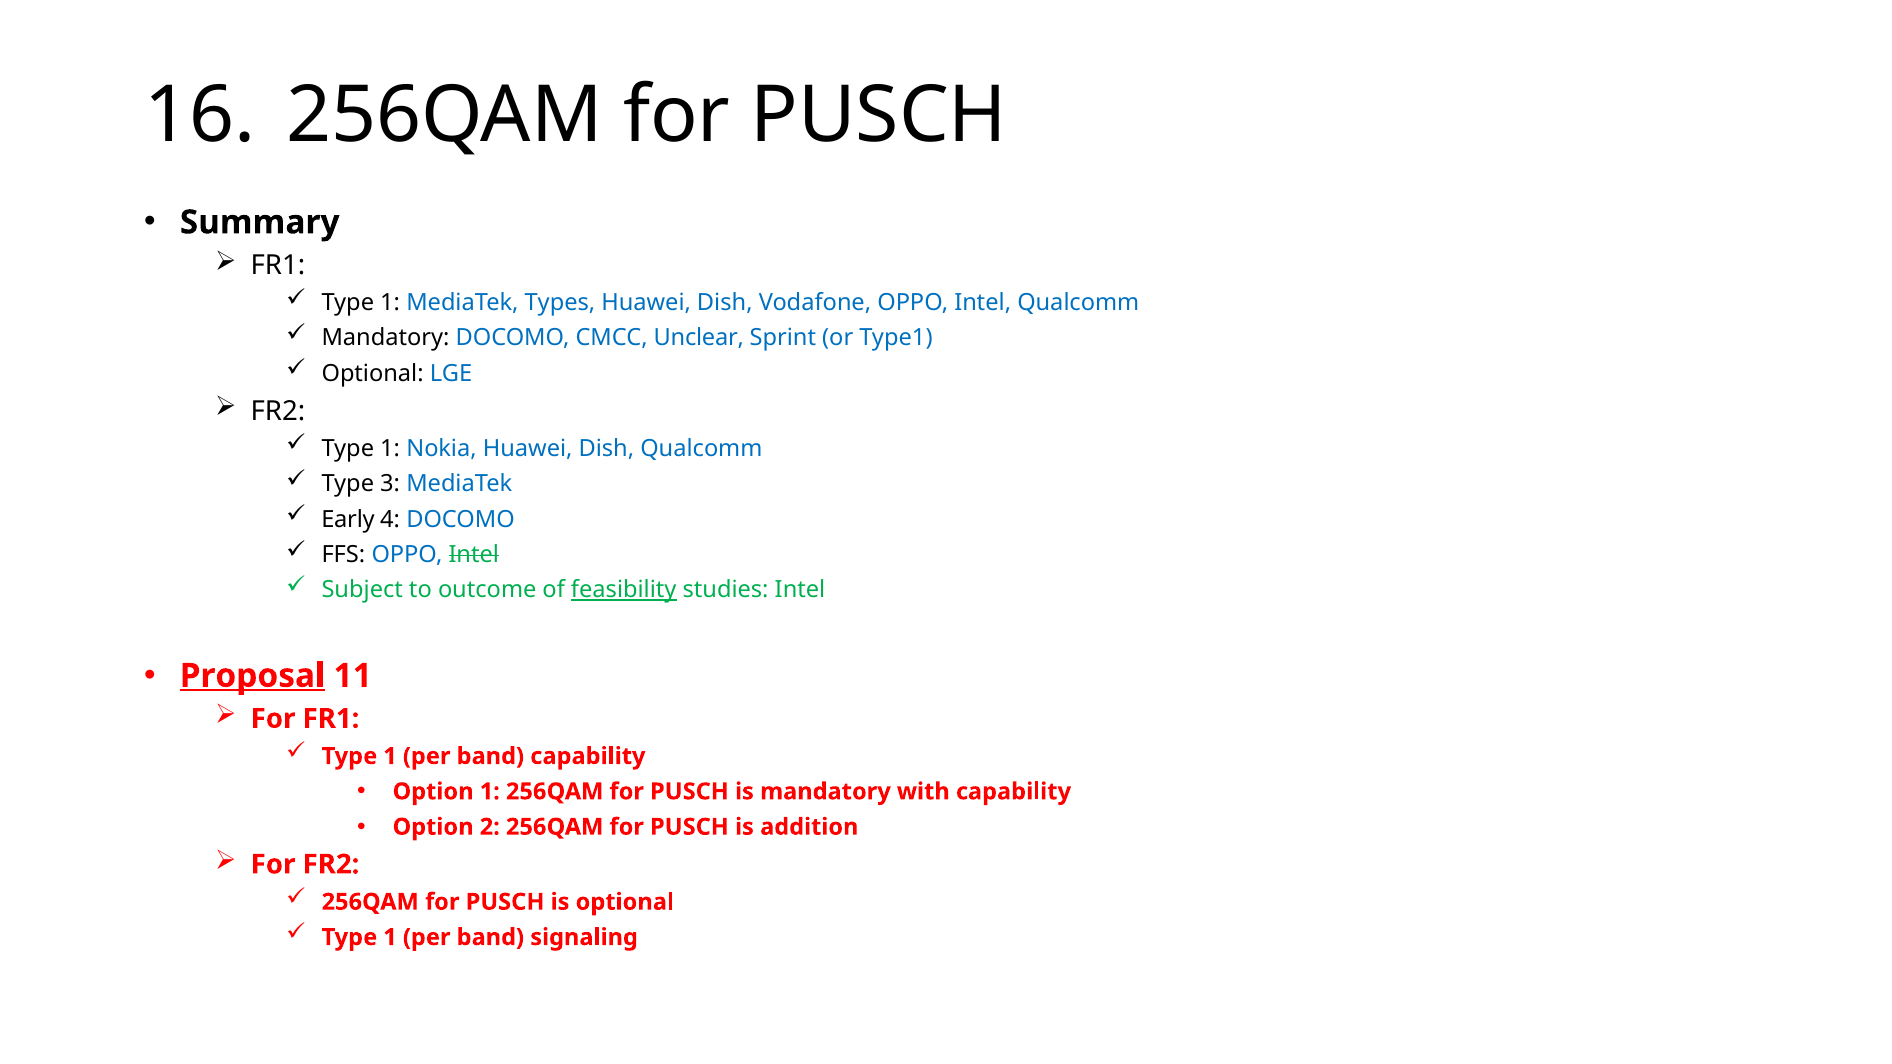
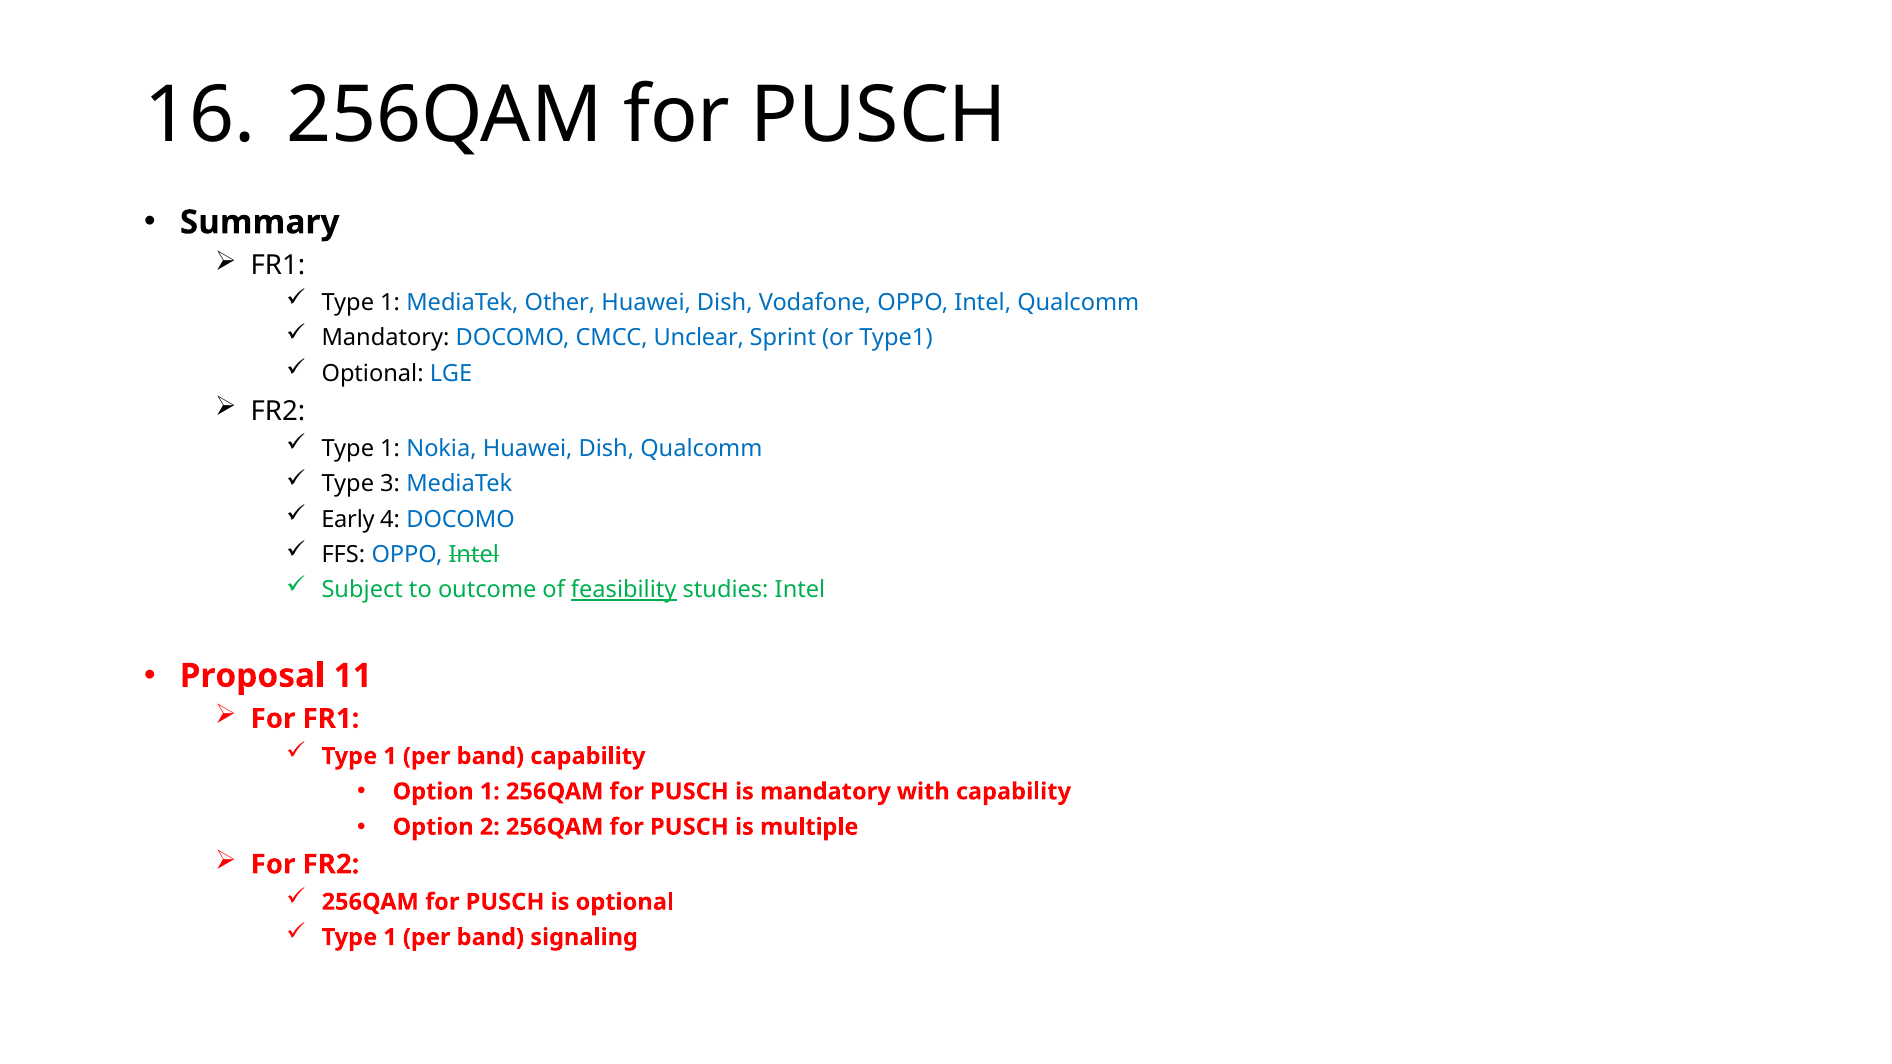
Types: Types -> Other
Proposal underline: present -> none
addition: addition -> multiple
